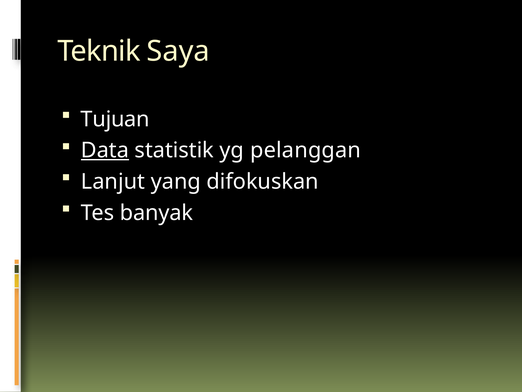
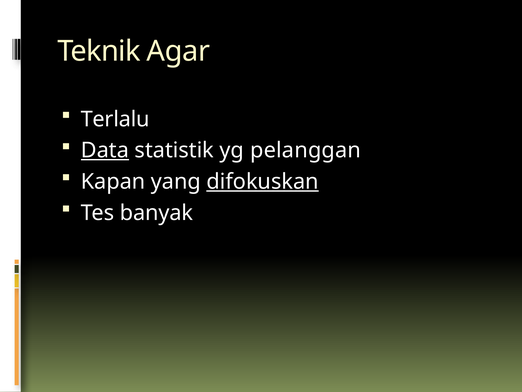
Saya: Saya -> Agar
Tujuan: Tujuan -> Terlalu
Lanjut: Lanjut -> Kapan
difokuskan underline: none -> present
